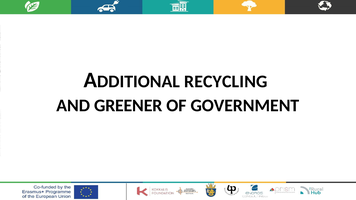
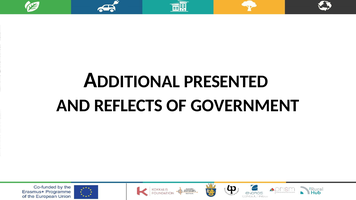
RECYCLING: RECYCLING -> PRESENTED
GREENER: GREENER -> REFLECTS
